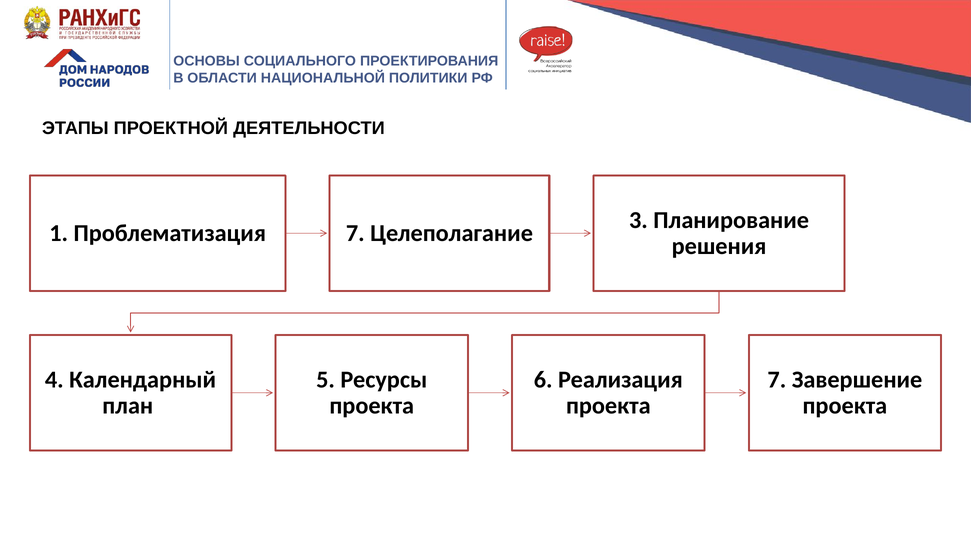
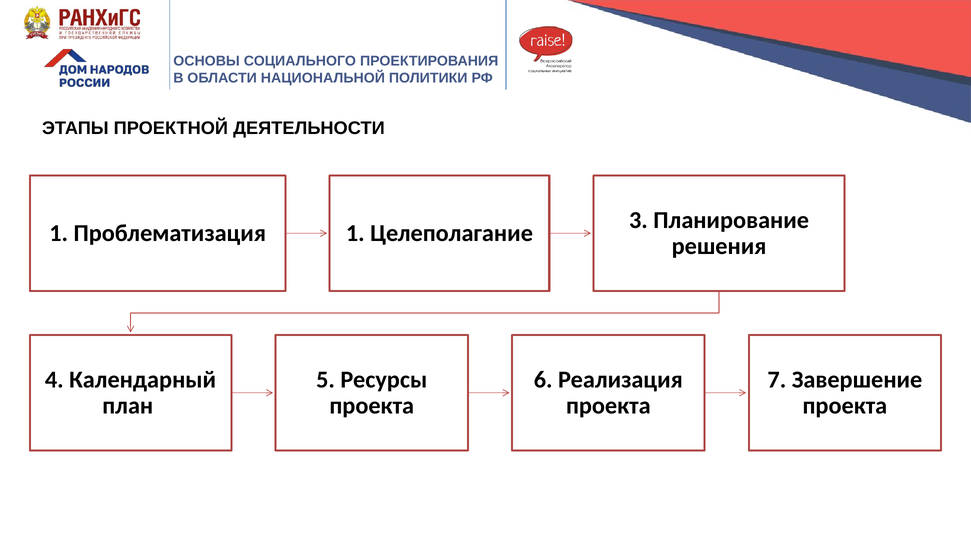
Проблематизация 7: 7 -> 1
